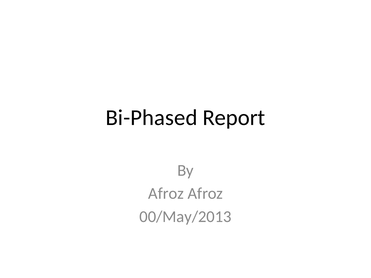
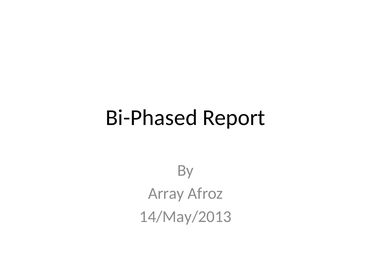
Afroz at (166, 194): Afroz -> Array
00/May/2013: 00/May/2013 -> 14/May/2013
